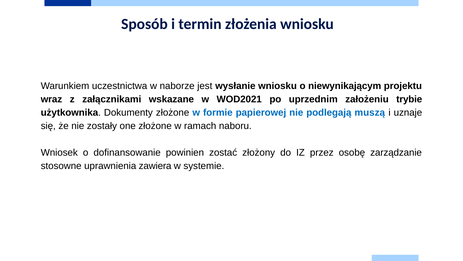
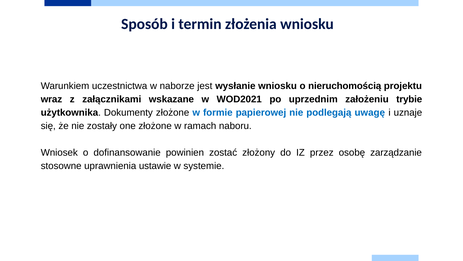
niewynikającym: niewynikającym -> nieruchomością
muszą: muszą -> uwagę
zawiera: zawiera -> ustawie
